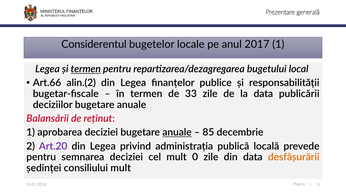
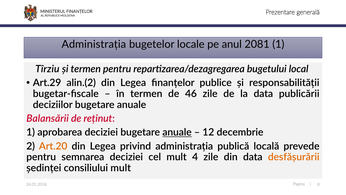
Considerentul at (94, 44): Considerentul -> Administrația
2017: 2017 -> 2081
Legea at (47, 69): Legea -> Tîrziu
termen at (86, 69) underline: present -> none
Art.66: Art.66 -> Art.29
33: 33 -> 46
85: 85 -> 12
Art.20 colour: purple -> orange
0: 0 -> 4
